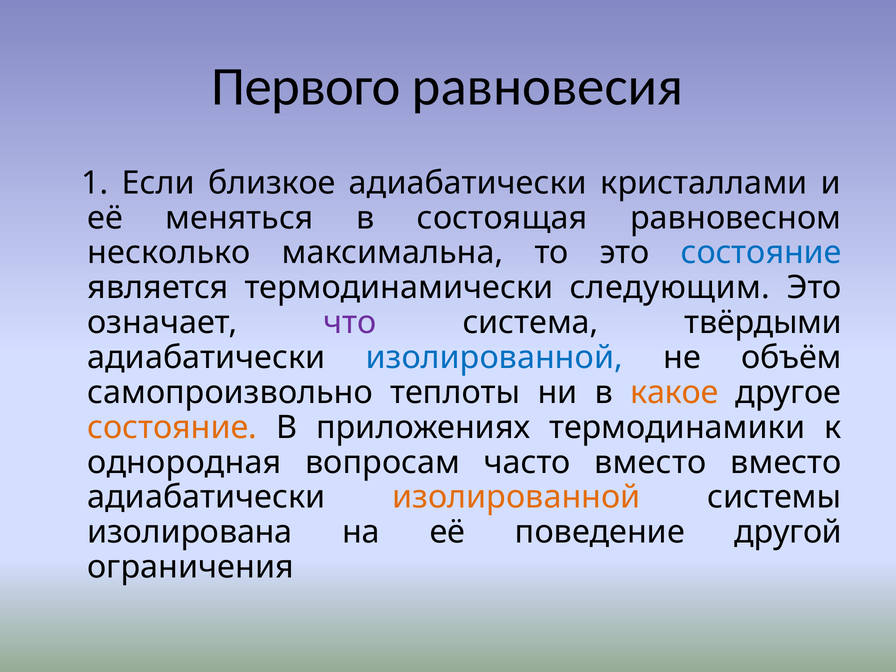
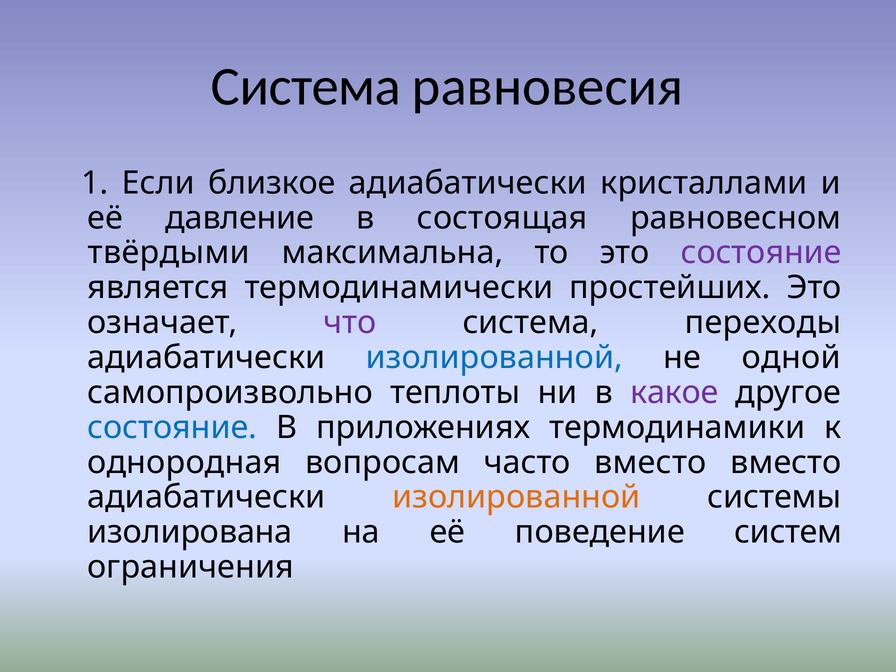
Первого at (306, 87): Первого -> Система
меняться: меняться -> давление
несколько: несколько -> твёрдыми
состояние at (761, 253) colour: blue -> purple
следующим: следующим -> простейших
твёрдыми: твёрдыми -> переходы
объём: объём -> одной
какое colour: orange -> purple
состояние at (172, 427) colour: orange -> blue
другой: другой -> систем
